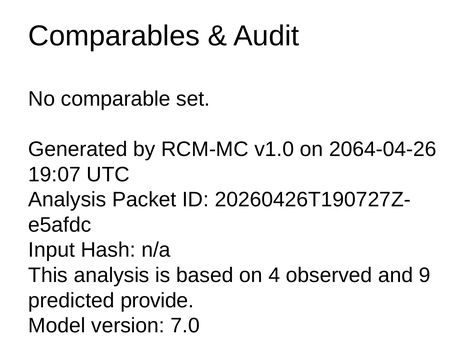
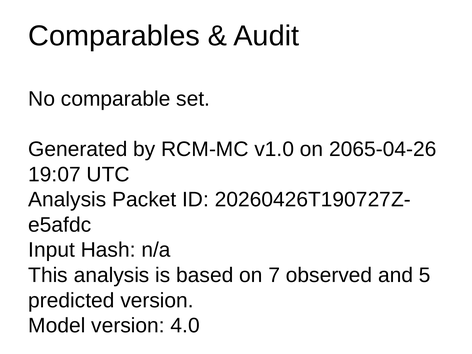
2064-04-26: 2064-04-26 -> 2065-04-26
4: 4 -> 7
9: 9 -> 5
predicted provide: provide -> version
7.0: 7.0 -> 4.0
